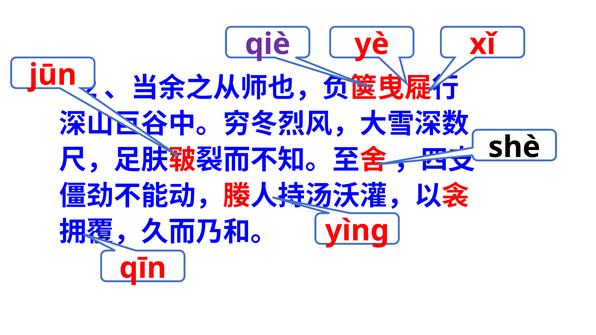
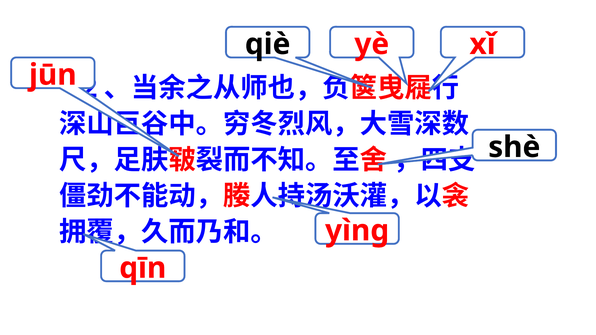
qiè colour: purple -> black
